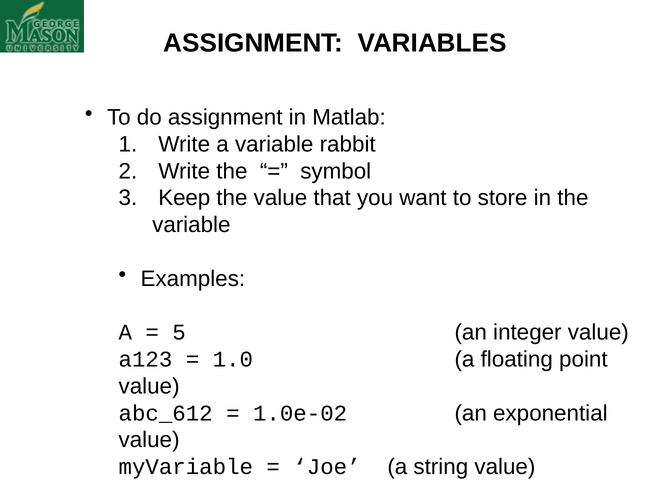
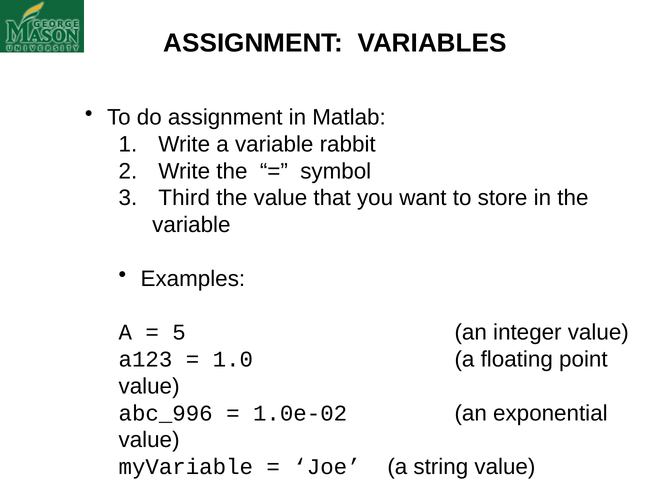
Keep: Keep -> Third
abc_612: abc_612 -> abc_996
